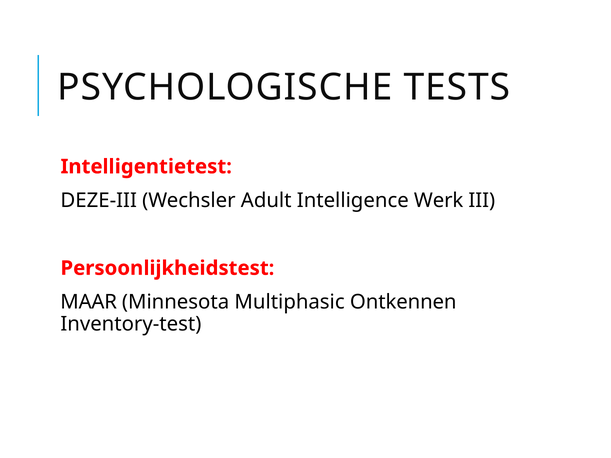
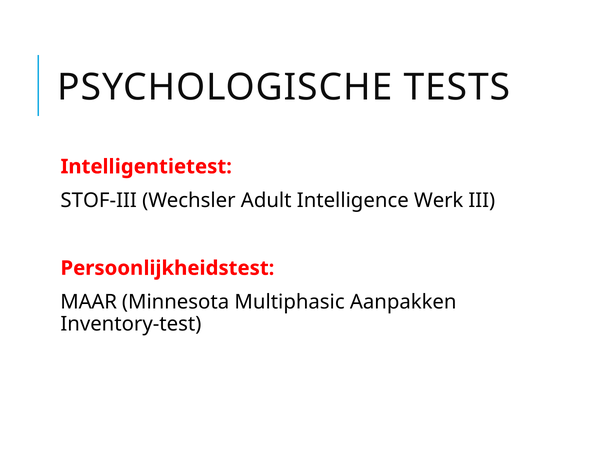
DEZE-III: DEZE-III -> STOF-III
Ontkennen: Ontkennen -> Aanpakken
